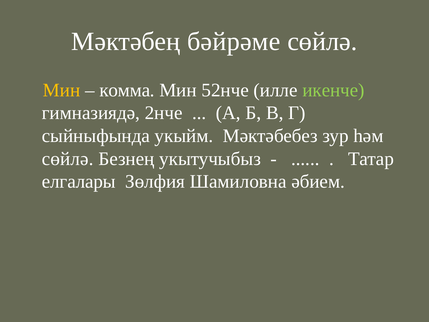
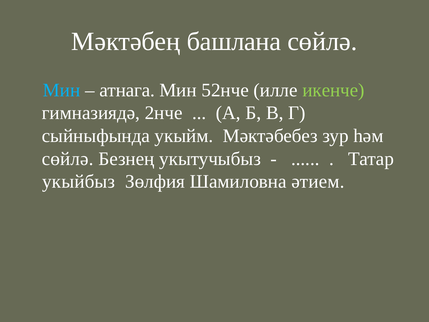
бәйрәме: бәйрәме -> башлана
Мин at (62, 90) colour: yellow -> light blue
комма: комма -> атнага
елгалары: елгалары -> укыйбыз
әбием: әбием -> әтием
